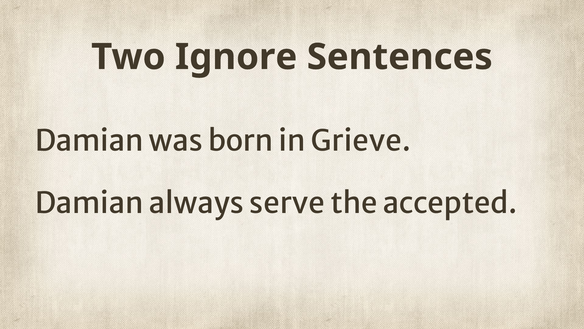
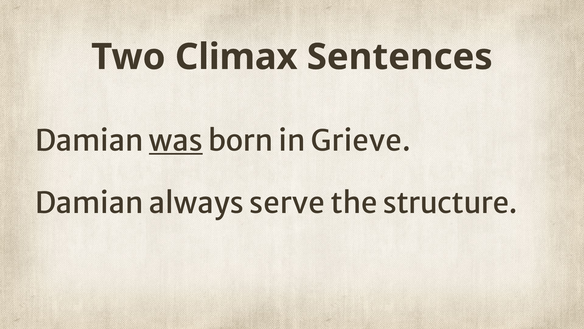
Ignore: Ignore -> Climax
was underline: none -> present
accepted: accepted -> structure
